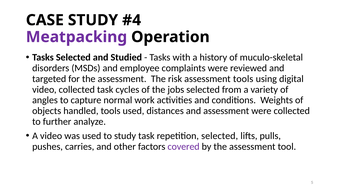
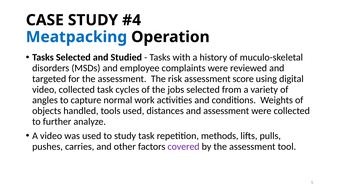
Meatpacking colour: purple -> blue
assessment tools: tools -> score
repetition selected: selected -> methods
